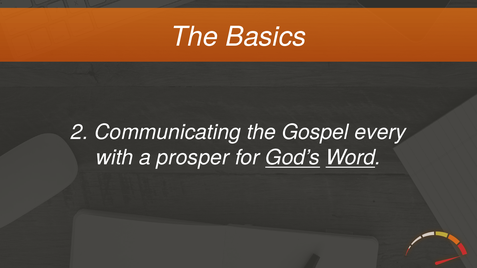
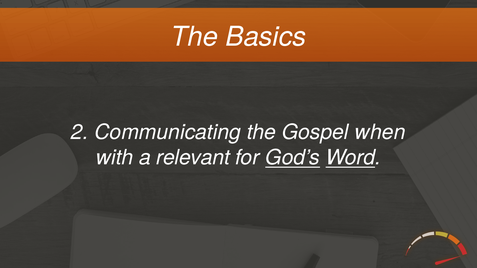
every: every -> when
prosper: prosper -> relevant
